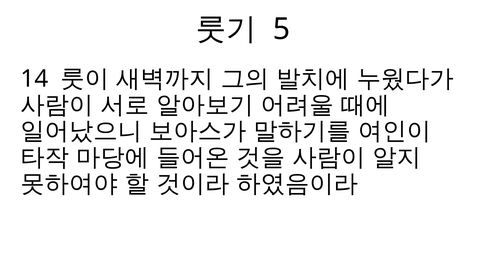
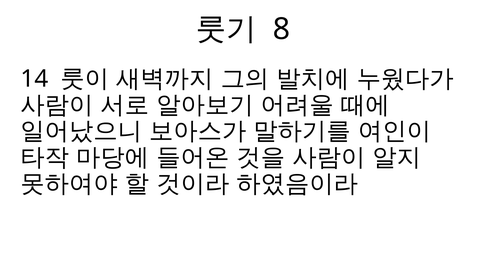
5: 5 -> 8
